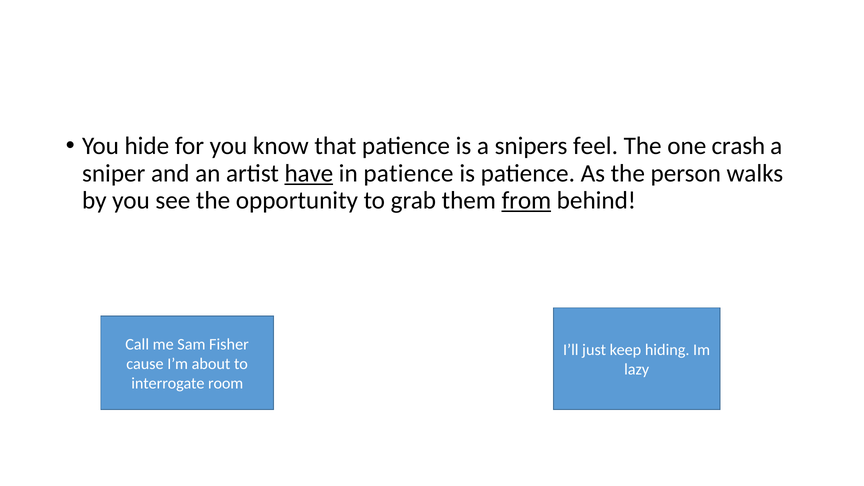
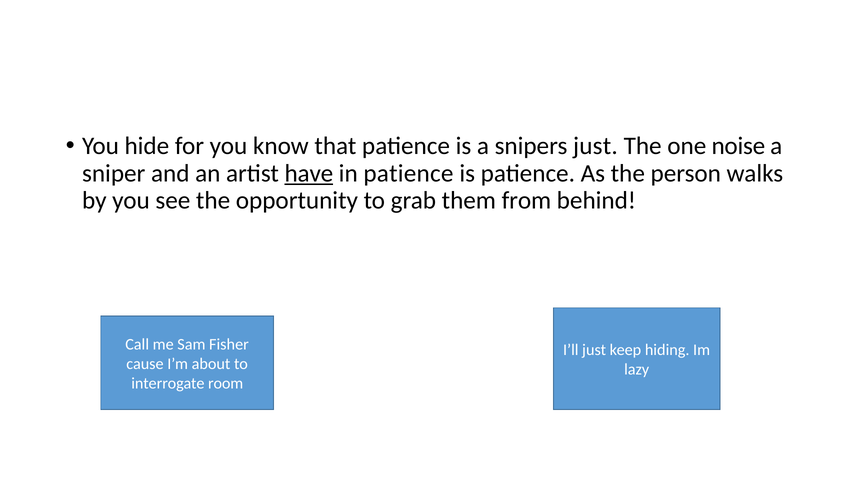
snipers feel: feel -> just
crash: crash -> noise
from underline: present -> none
